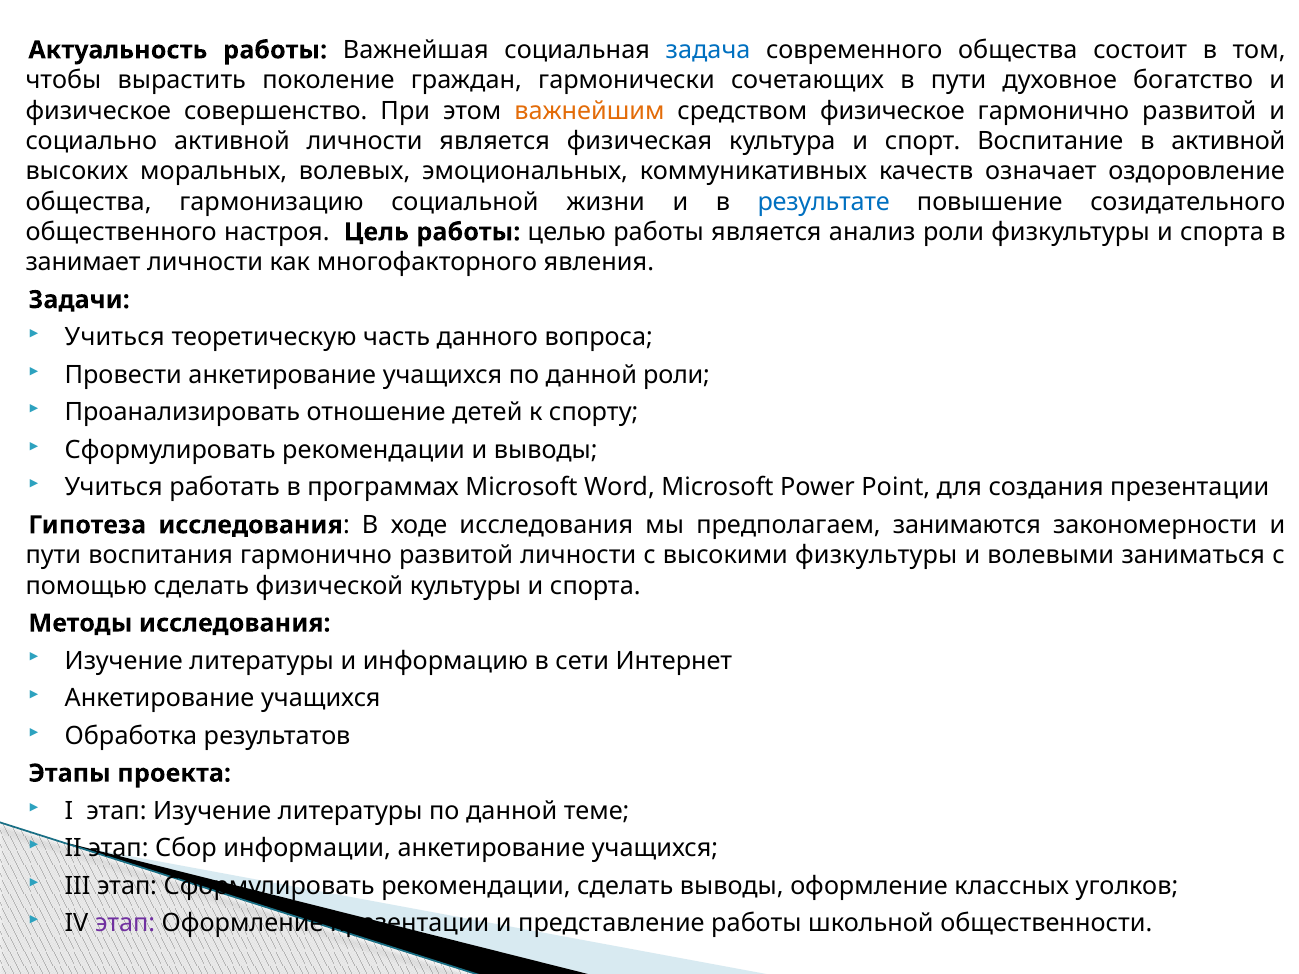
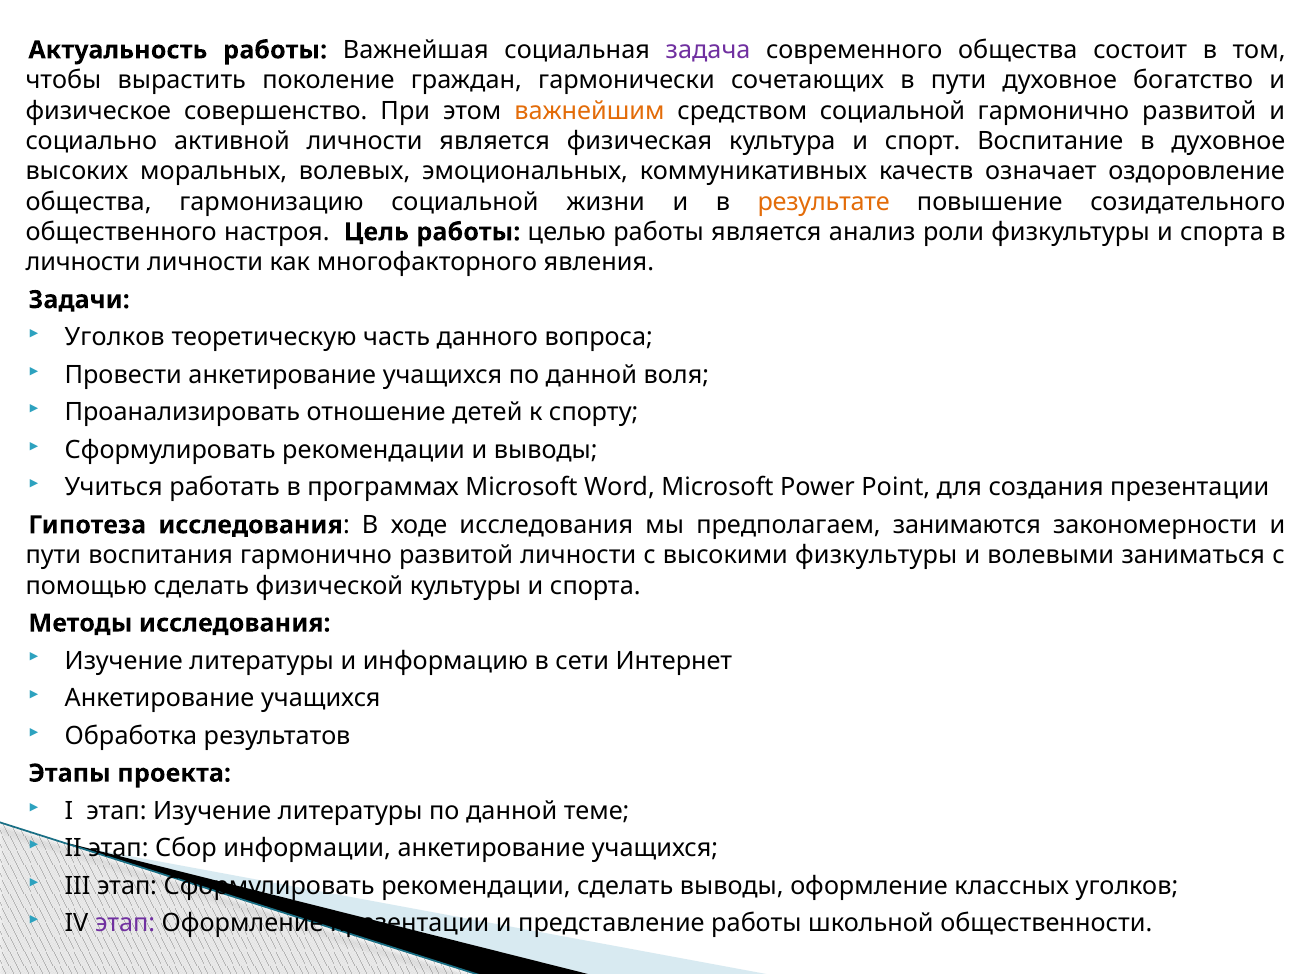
задача colour: blue -> purple
средством физическое: физическое -> социальной
в активной: активной -> духовное
результате colour: blue -> orange
занимает at (83, 262): занимает -> личности
Учиться at (115, 337): Учиться -> Уголков
данной роли: роли -> воля
